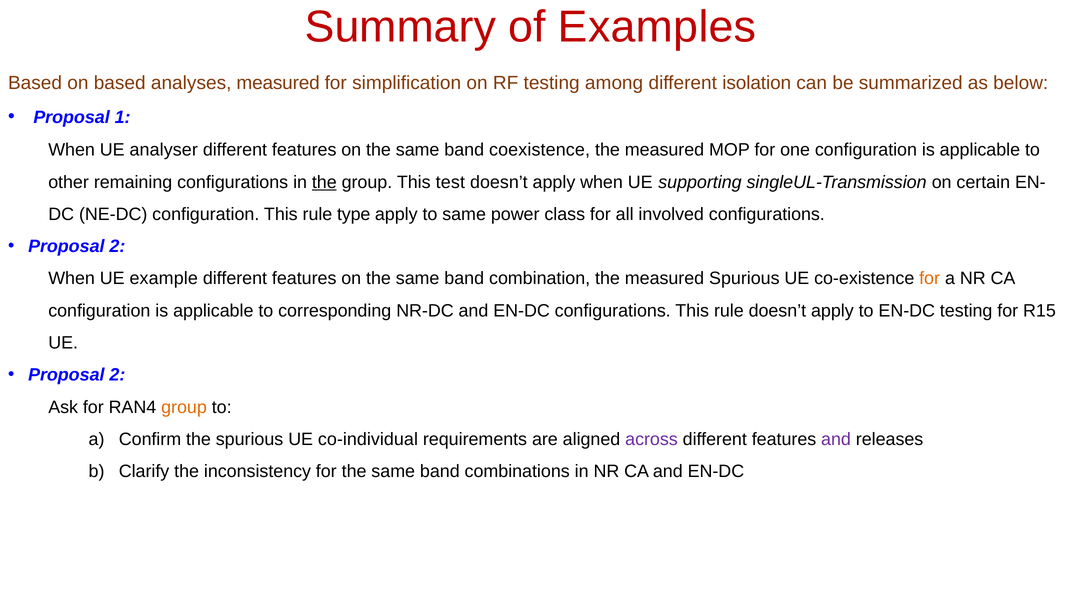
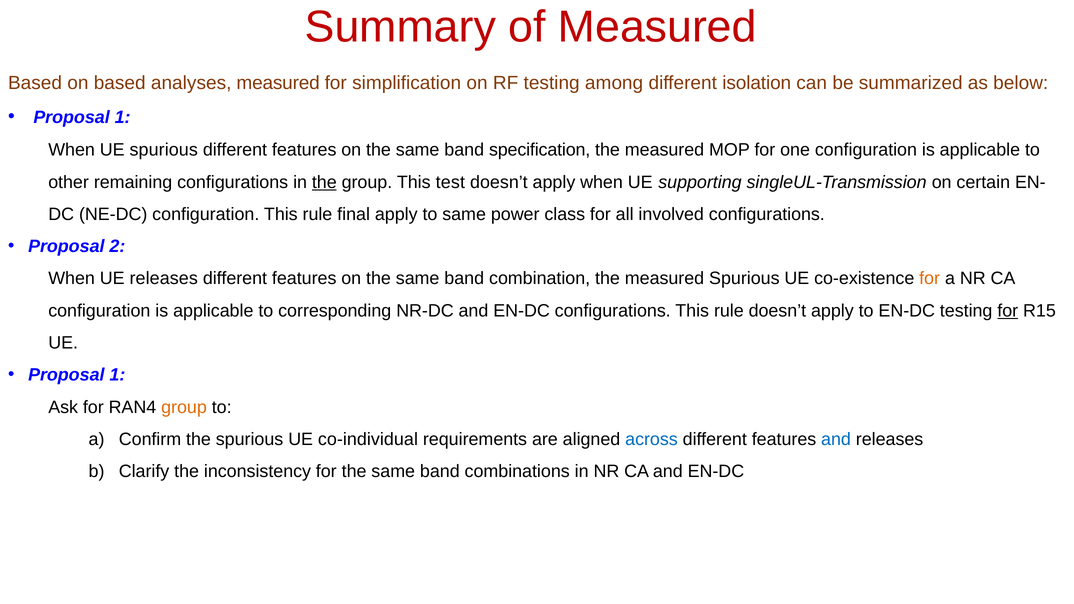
of Examples: Examples -> Measured
UE analyser: analyser -> spurious
coexistence: coexistence -> specification
type: type -> final
UE example: example -> releases
for at (1008, 311) underline: none -> present
2 at (117, 375): 2 -> 1
across colour: purple -> blue
and at (836, 439) colour: purple -> blue
